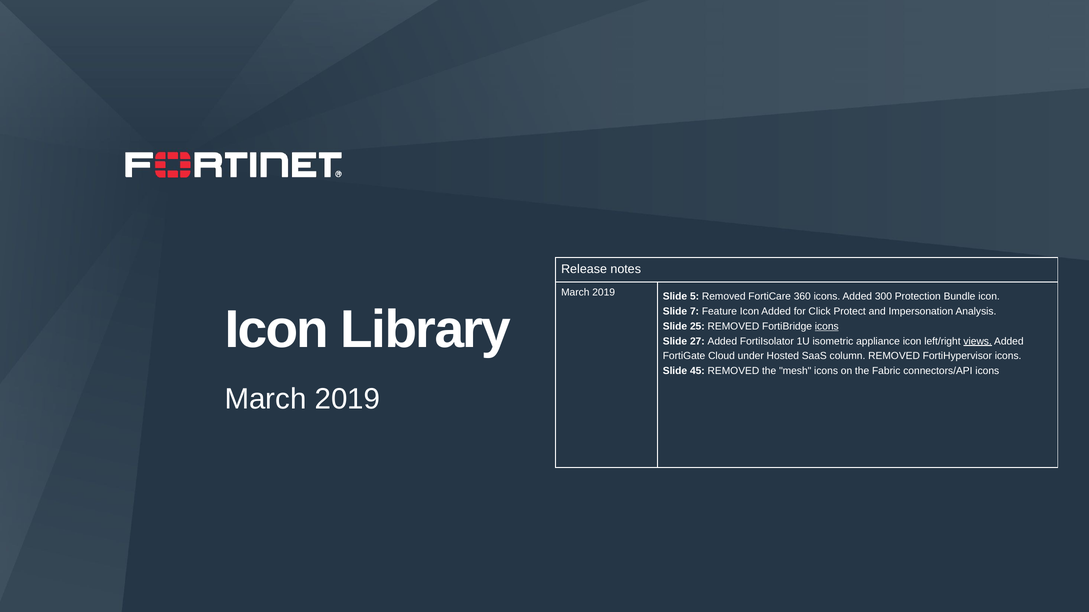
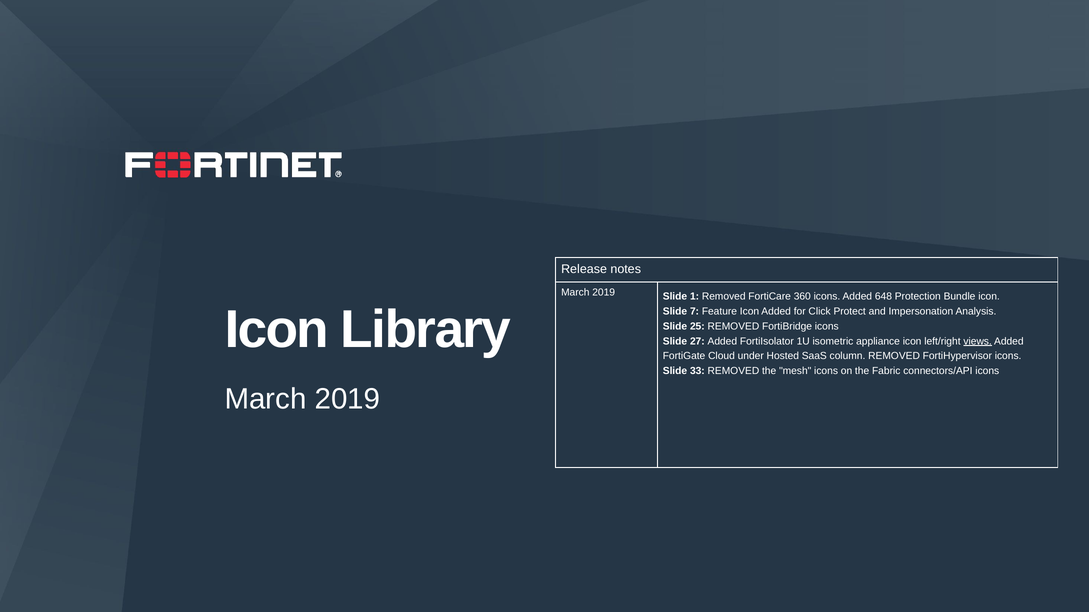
Slide 5: 5 -> 1
300: 300 -> 648
icons at (827, 327) underline: present -> none
45: 45 -> 33
